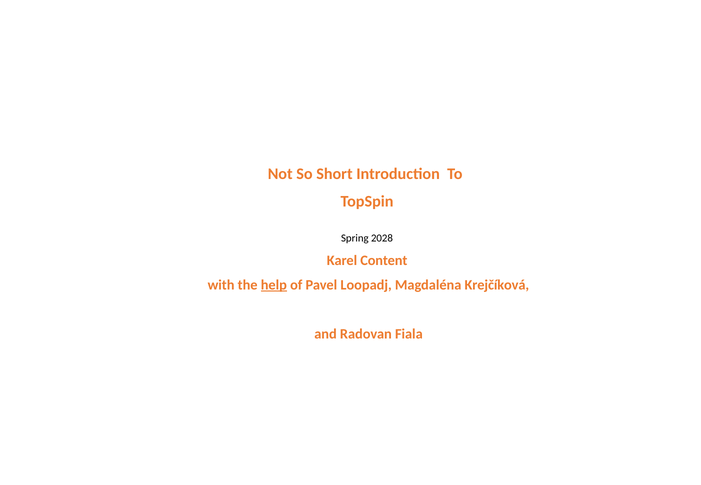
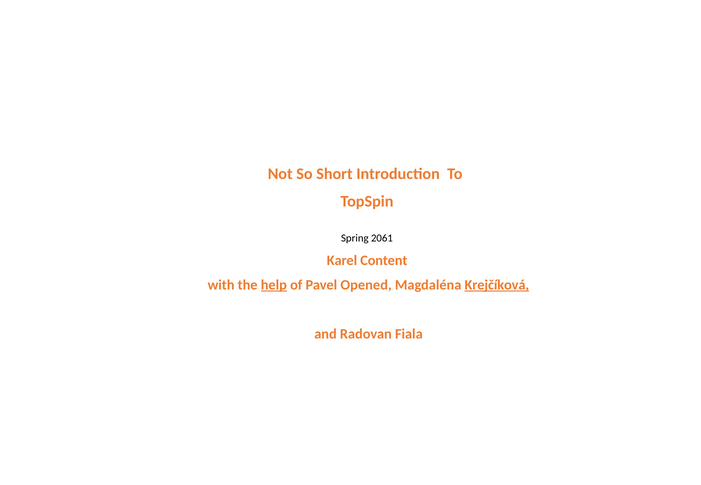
2028: 2028 -> 2061
Loopadj: Loopadj -> Opened
Krejčíková underline: none -> present
